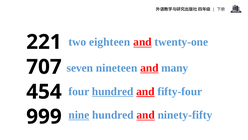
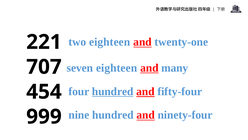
seven nineteen: nineteen -> eighteen
nine underline: present -> none
ninety-fifty: ninety-fifty -> ninety-four
